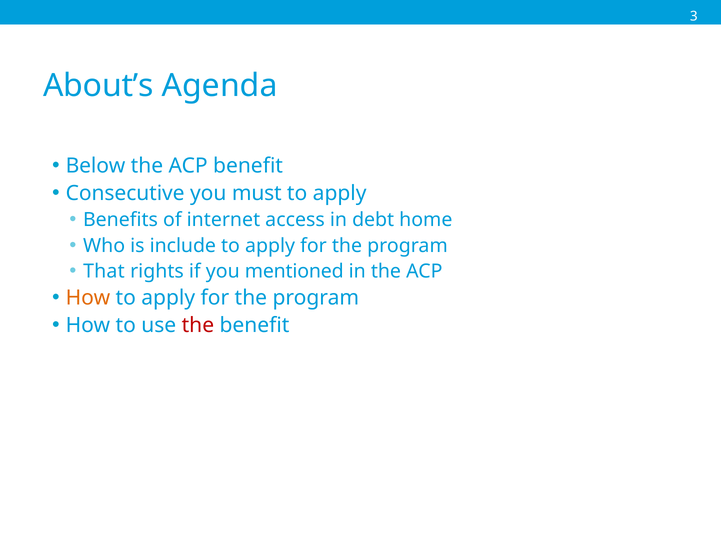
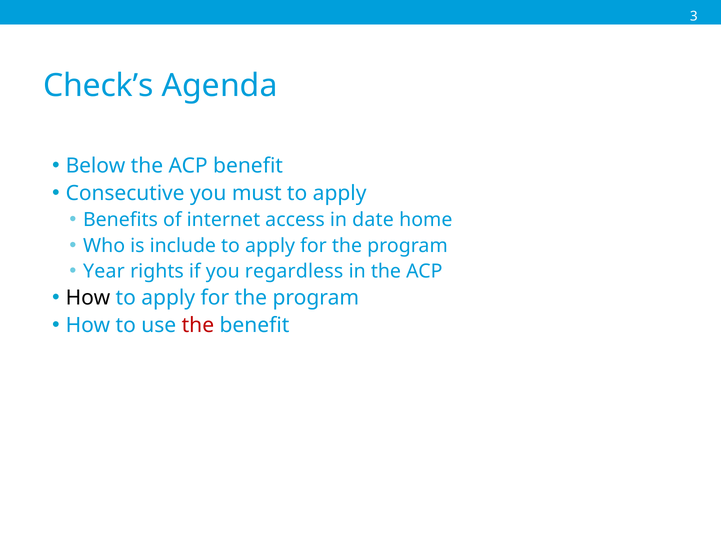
About’s: About’s -> Check’s
debt: debt -> date
That: That -> Year
mentioned: mentioned -> regardless
How at (88, 298) colour: orange -> black
